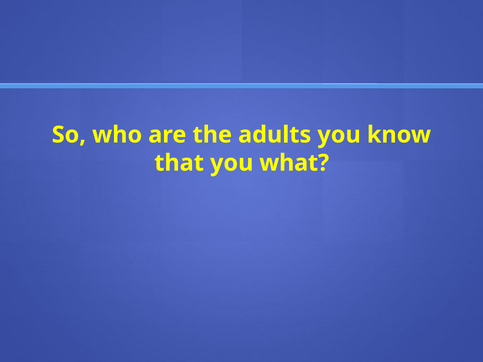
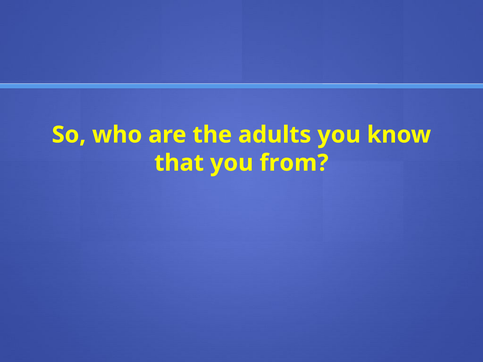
what: what -> from
